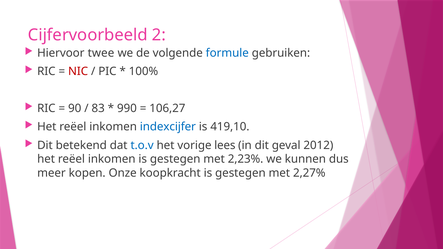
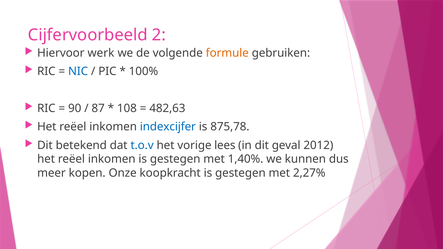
twee: twee -> werk
formule colour: blue -> orange
NIC colour: red -> blue
83: 83 -> 87
990: 990 -> 108
106,27: 106,27 -> 482,63
419,10: 419,10 -> 875,78
2,23%: 2,23% -> 1,40%
